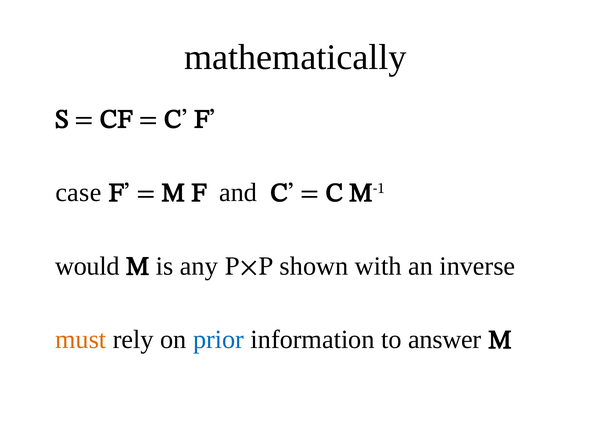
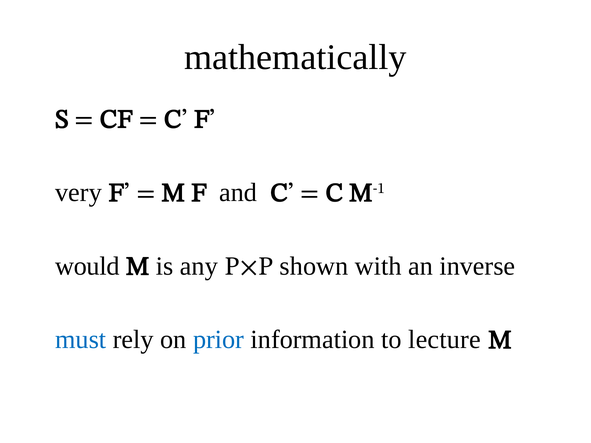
case: case -> very
must colour: orange -> blue
answer: answer -> lecture
